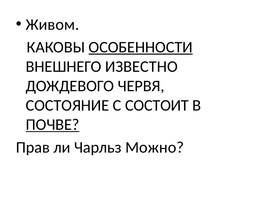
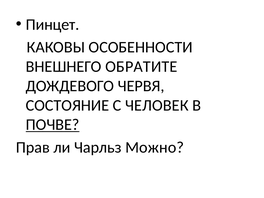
Живом: Живом -> Пинцет
ОСОБЕННОСТИ underline: present -> none
ИЗВЕСТНО: ИЗВЕСТНО -> ОБРАТИТЕ
СОСТОИТ: СОСТОИТ -> ЧЕЛОВЕК
